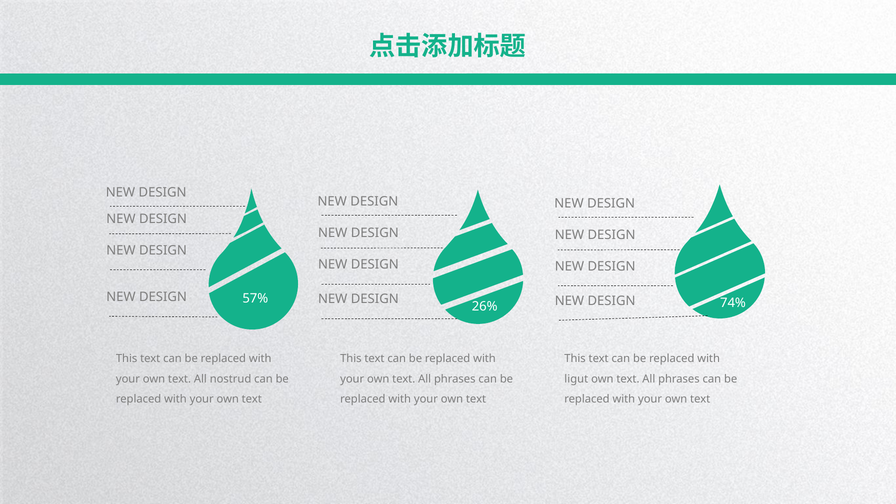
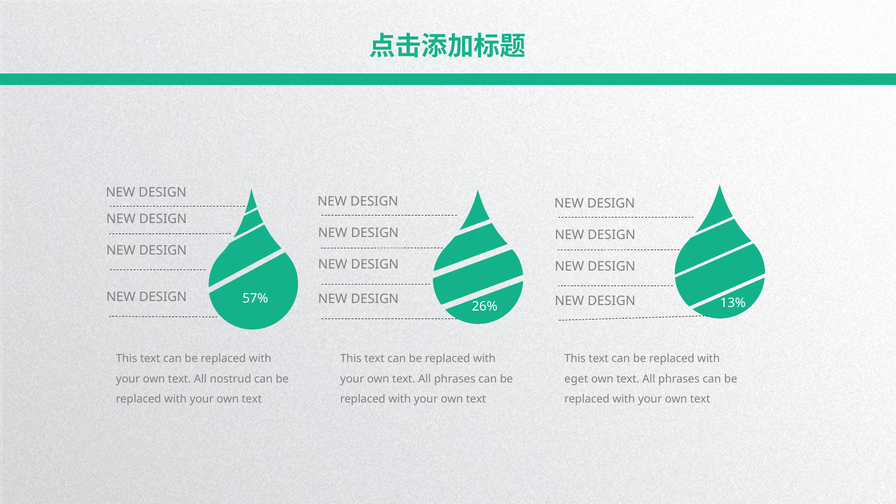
74%: 74% -> 13%
ligut: ligut -> eget
